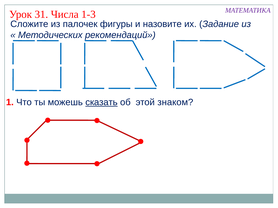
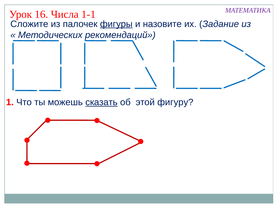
31: 31 -> 16
1-3: 1-3 -> 1-1
фигуры underline: none -> present
знаком: знаком -> фигуру
